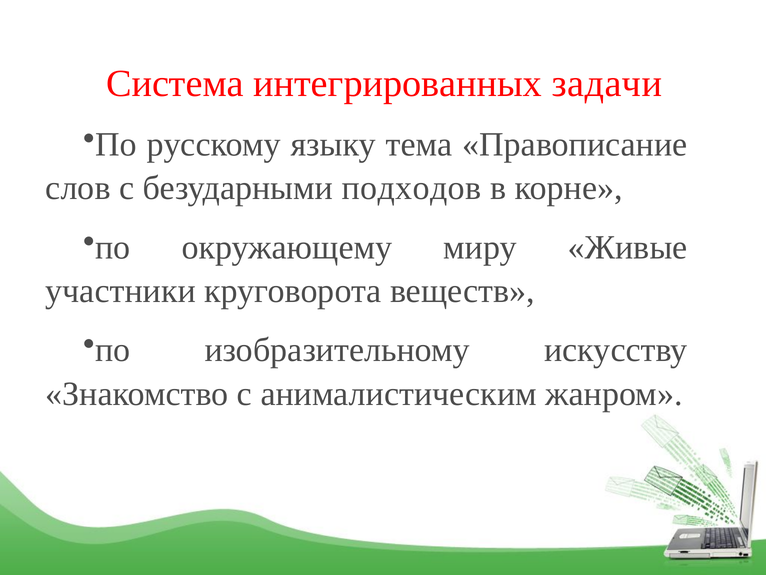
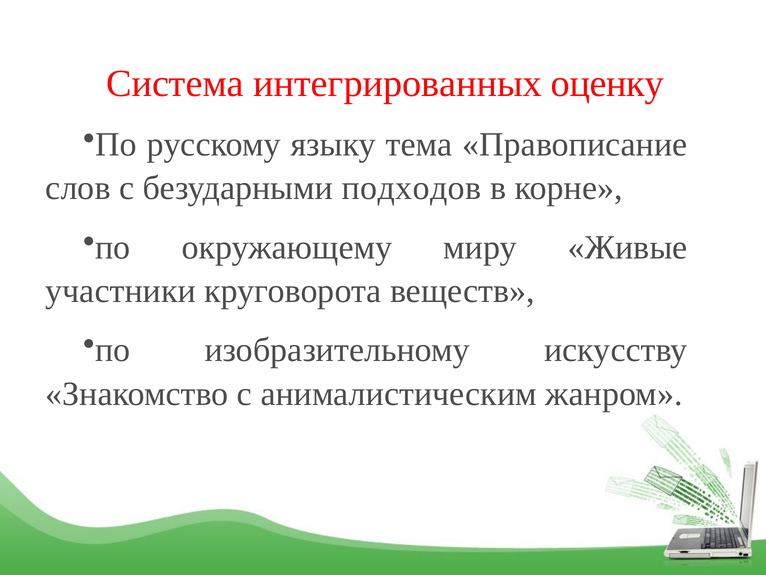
задачи: задачи -> оценку
